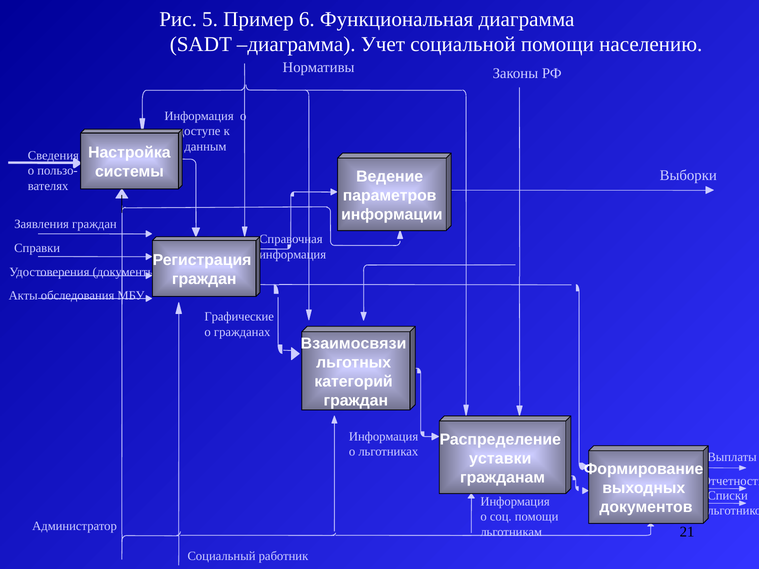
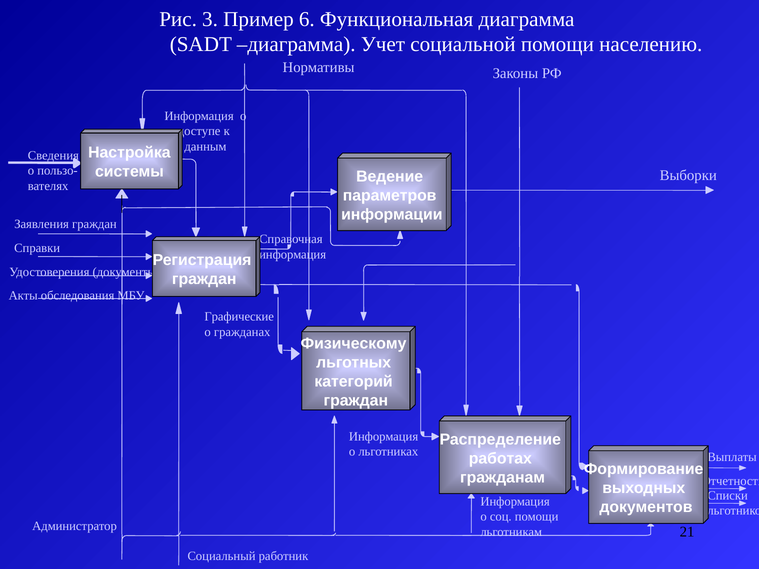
5: 5 -> 3
Взаимосвязи: Взаимосвязи -> Физическому
уставки: уставки -> работах
